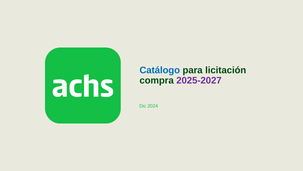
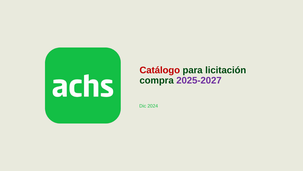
Catálogo colour: blue -> red
